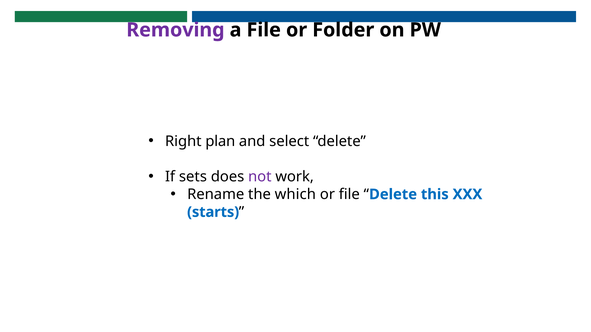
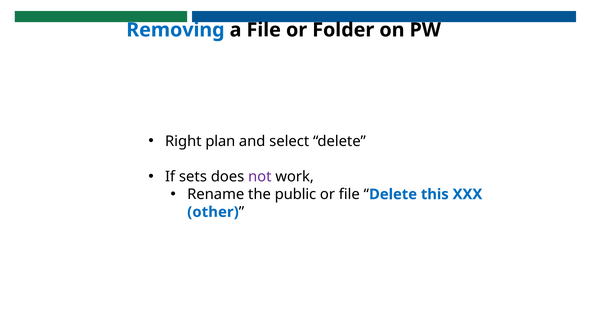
Removing colour: purple -> blue
which: which -> public
starts: starts -> other
